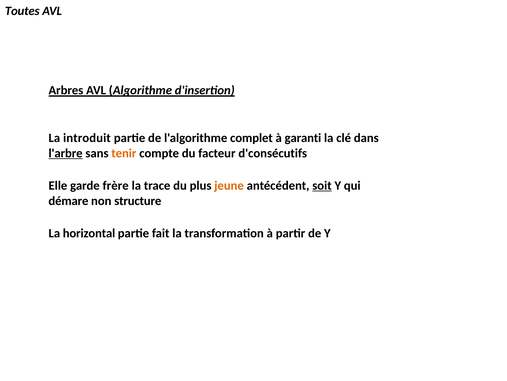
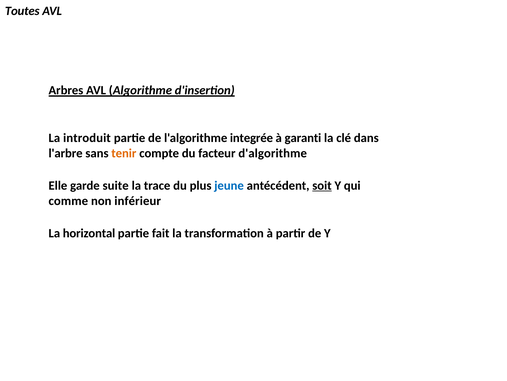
complet: complet -> integrée
l'arbre underline: present -> none
d'consécutifs: d'consécutifs -> d'algorithme
frère: frère -> suite
jeune colour: orange -> blue
démare: démare -> comme
structure: structure -> inférieur
